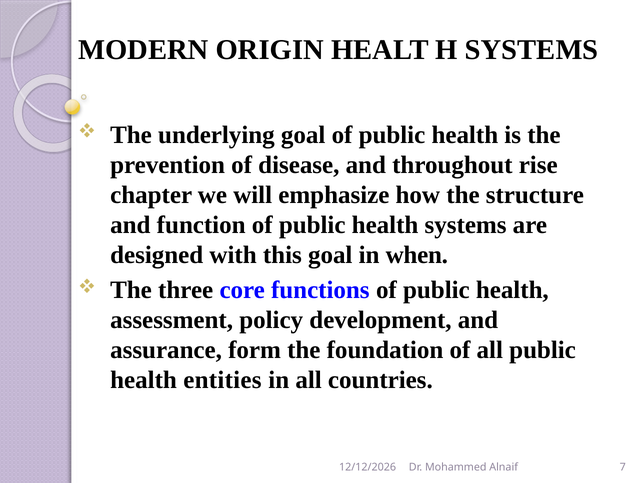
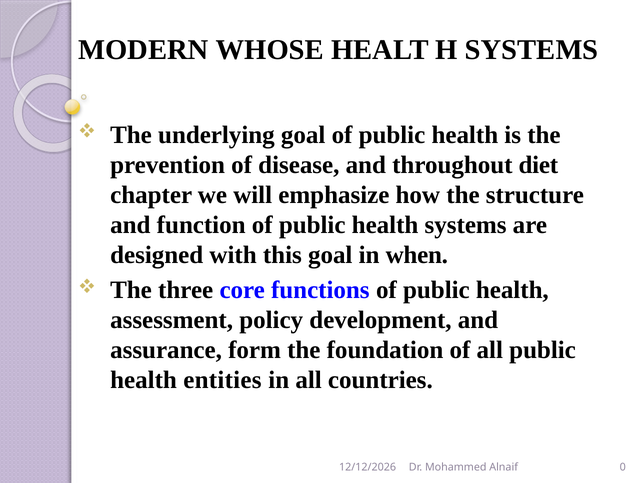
ORIGIN: ORIGIN -> WHOSE
rise: rise -> diet
7: 7 -> 0
